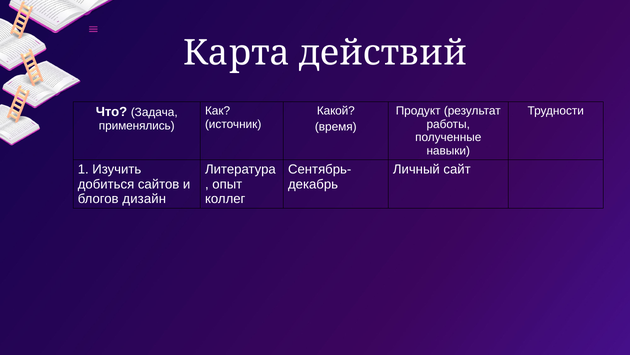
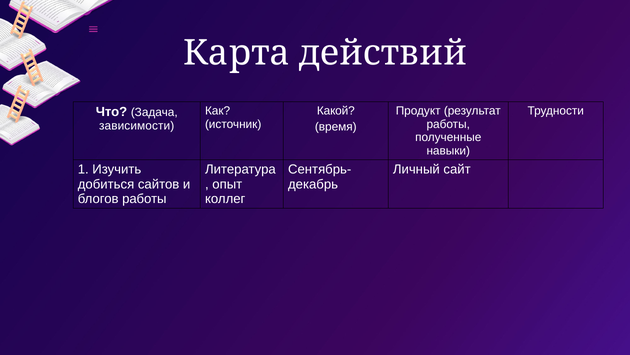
применялись: применялись -> зависимости
блогов дизайн: дизайн -> работы
